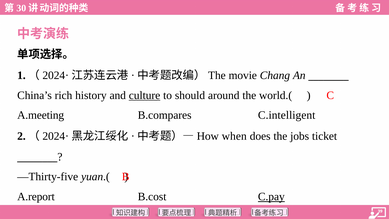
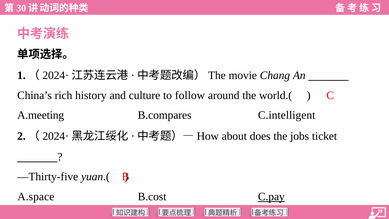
culture underline: present -> none
should: should -> follow
when: when -> about
A.report: A.report -> A.space
